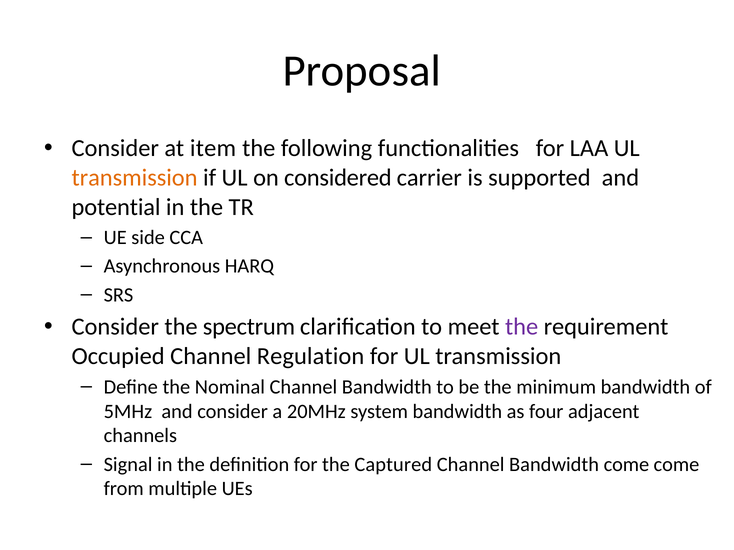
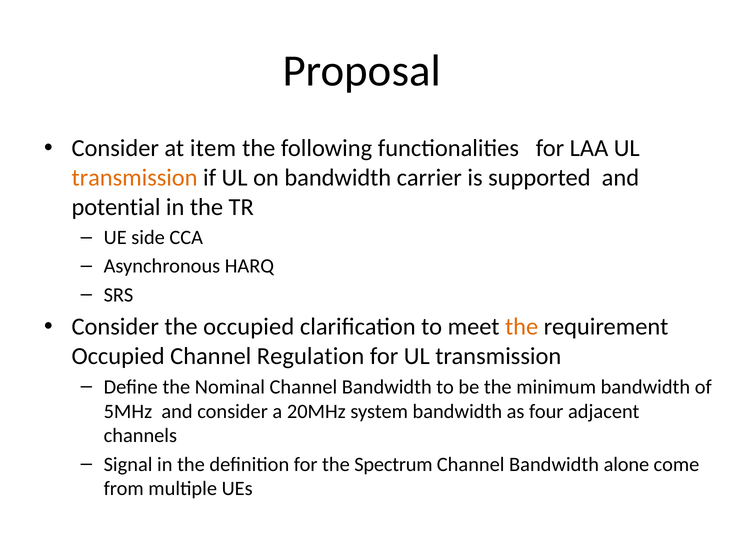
on considered: considered -> bandwidth
the spectrum: spectrum -> occupied
the at (522, 327) colour: purple -> orange
Captured: Captured -> Spectrum
Bandwidth come: come -> alone
